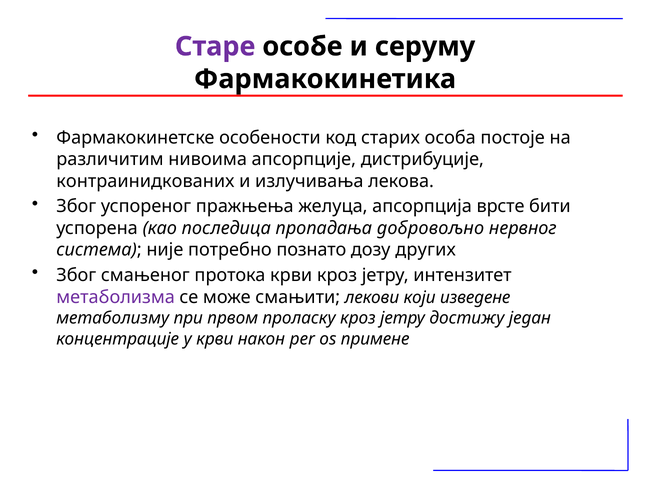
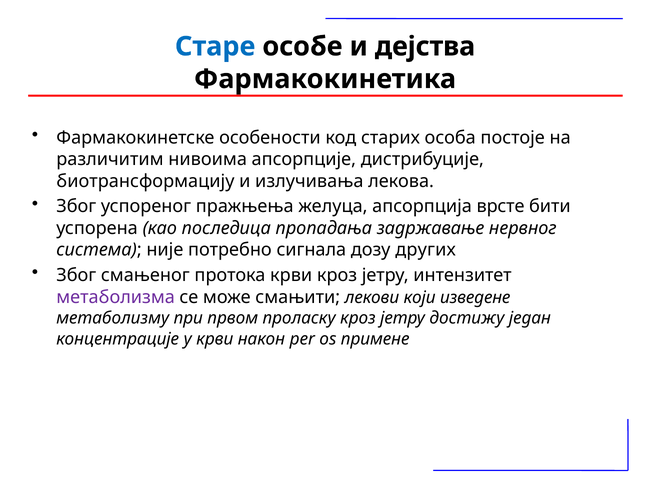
Старе colour: purple -> blue
серуму: серуму -> дејства
контраинидкованих: контраинидкованих -> биотрансформацију
добровољно: добровољно -> задржавање
познато: познато -> сигнала
